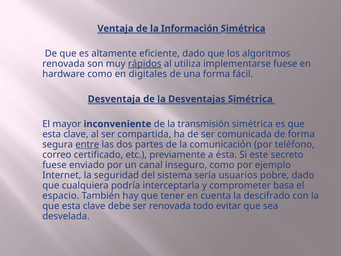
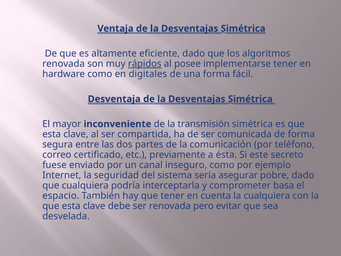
Ventaja de la Información: Información -> Desventajas
utiliza: utiliza -> posee
implementarse fuese: fuese -> tener
entre underline: present -> none
usuarios: usuarios -> asegurar
la descifrado: descifrado -> cualquiera
todo: todo -> pero
